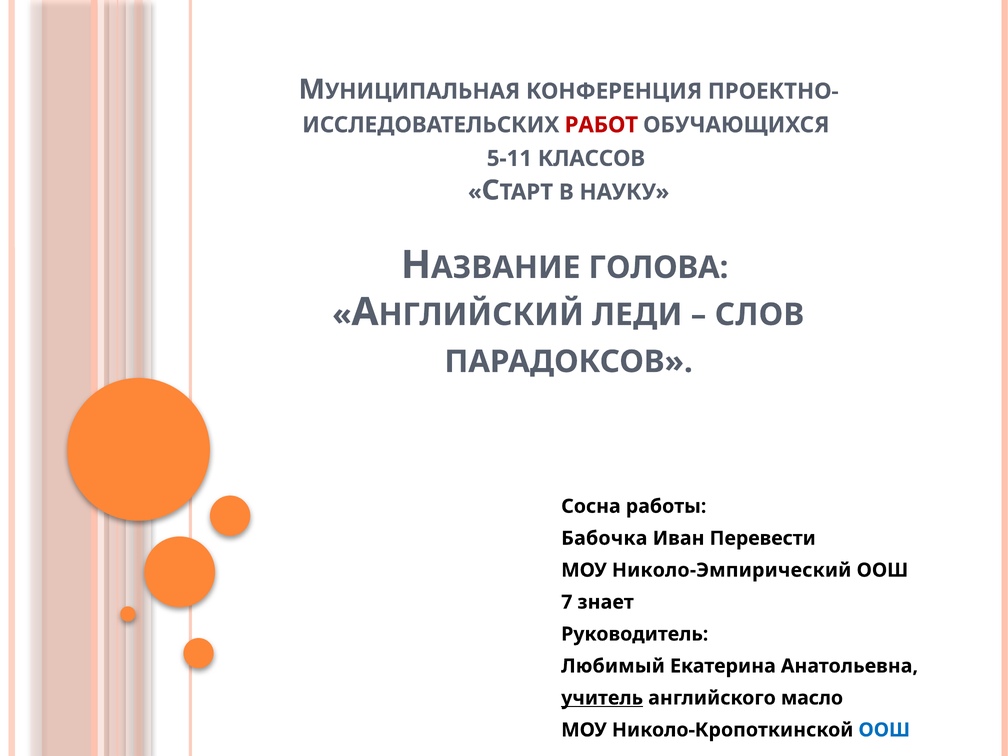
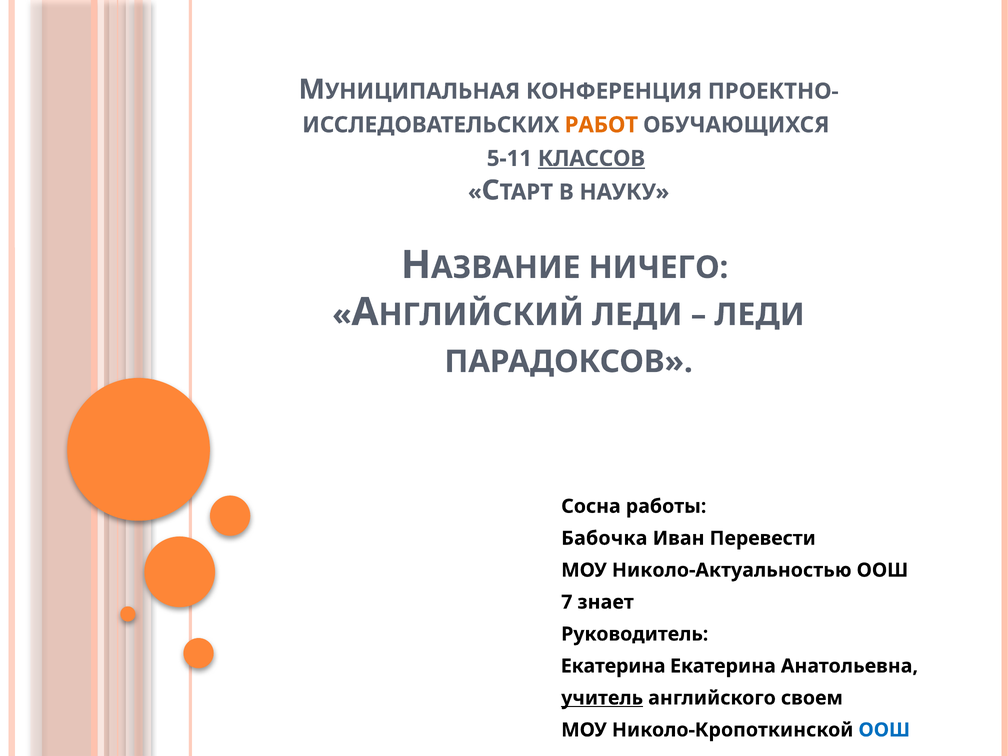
РАБОТ colour: red -> orange
КЛАССОВ underline: none -> present
ГОЛОВА: ГОЛОВА -> НИЧЕГО
СЛОВ at (759, 315): СЛОВ -> ЛЕДИ
Николо-Эмпирический: Николо-Эмпирический -> Николо-Актуальностью
Любимый at (613, 666): Любимый -> Екатерина
масло: масло -> своем
